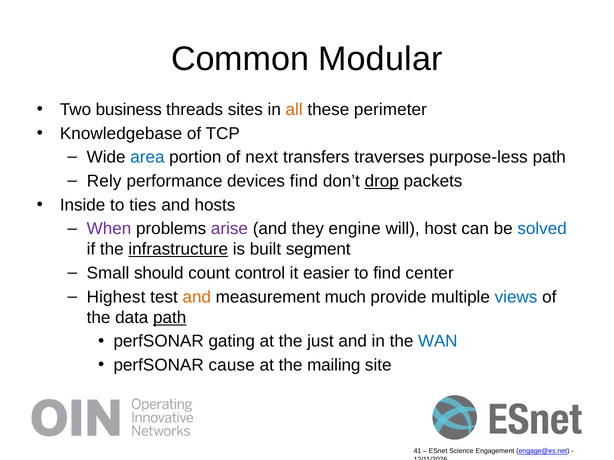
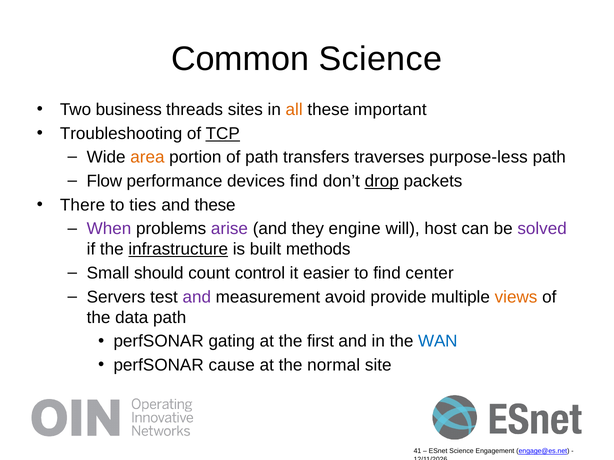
Common Modular: Modular -> Science
perimeter: perimeter -> important
Knowledgebase: Knowledgebase -> Troubleshooting
TCP underline: none -> present
area colour: blue -> orange
of next: next -> path
Rely: Rely -> Flow
Inside: Inside -> There
and hosts: hosts -> these
solved colour: blue -> purple
segment: segment -> methods
Highest: Highest -> Servers
and at (197, 297) colour: orange -> purple
much: much -> avoid
views colour: blue -> orange
path at (170, 318) underline: present -> none
just: just -> first
mailing: mailing -> normal
